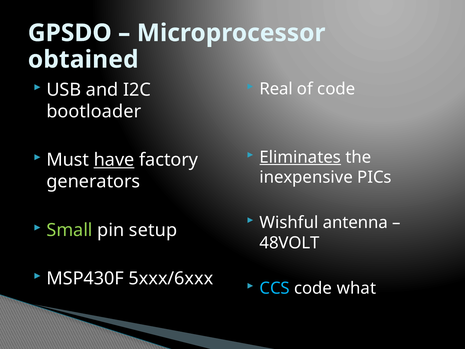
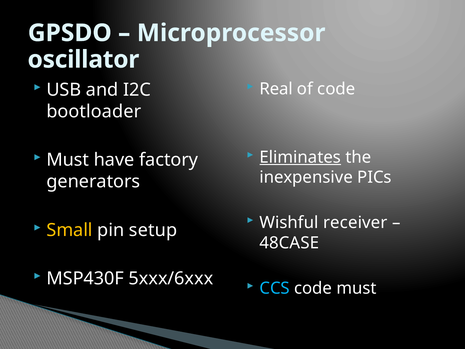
obtained: obtained -> oscillator
have underline: present -> none
antenna: antenna -> receiver
Small colour: light green -> yellow
48VOLT: 48VOLT -> 48CASE
code what: what -> must
